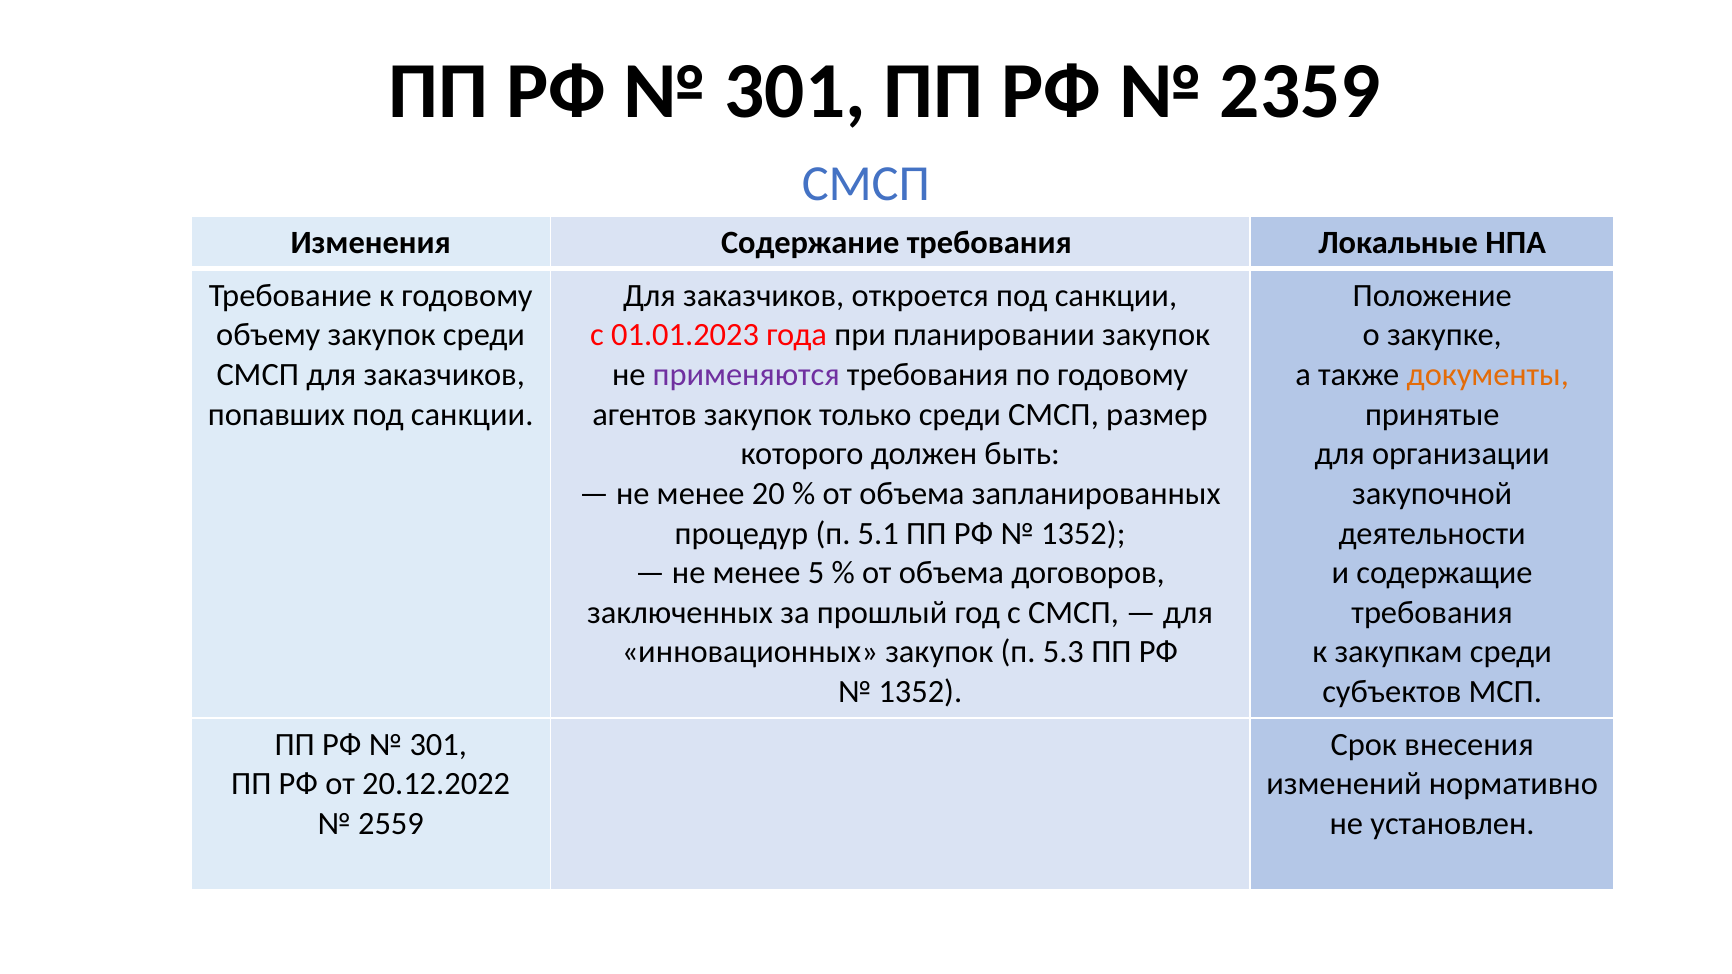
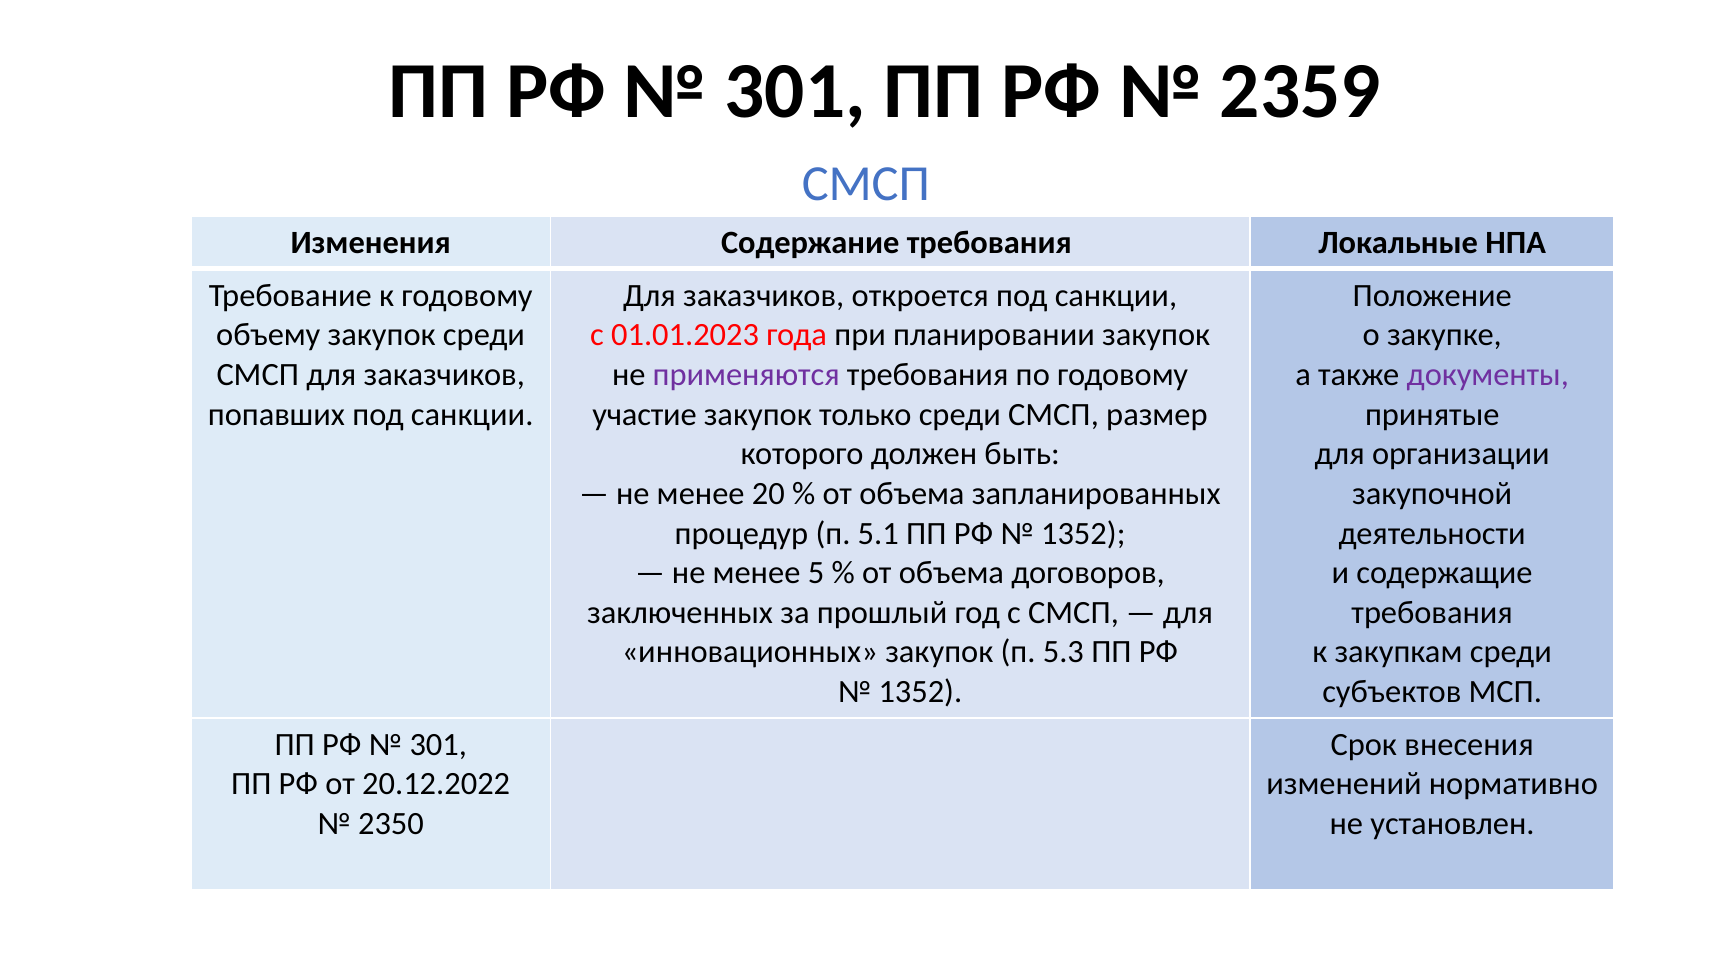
документы colour: orange -> purple
агентов: агентов -> участие
2559: 2559 -> 2350
